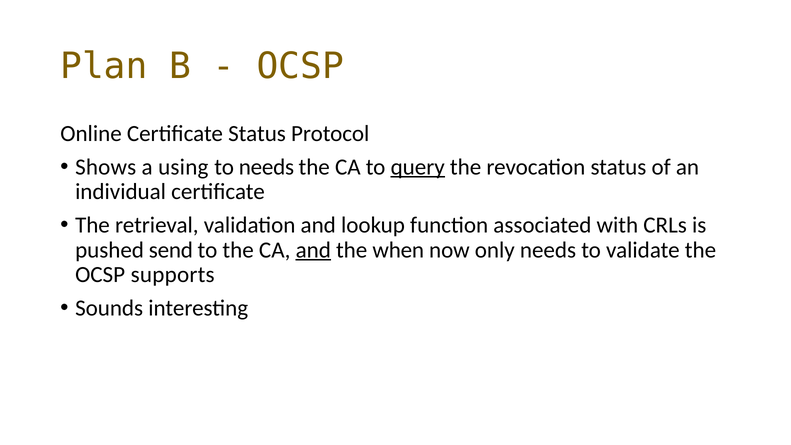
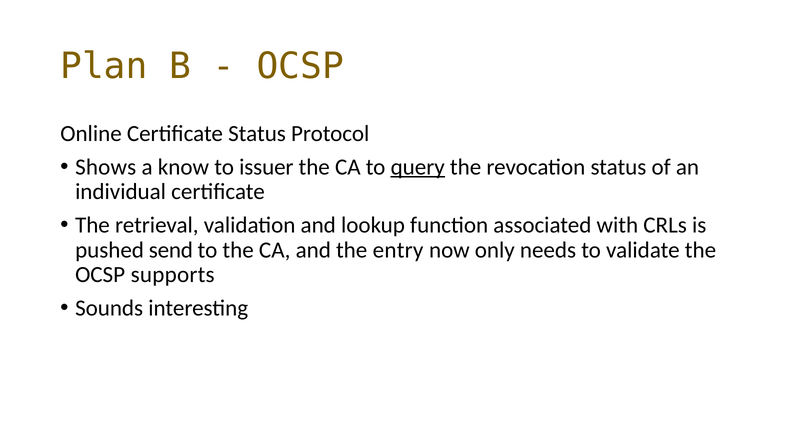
using: using -> know
to needs: needs -> issuer
and at (313, 250) underline: present -> none
when: when -> entry
